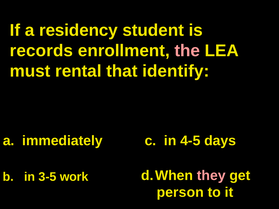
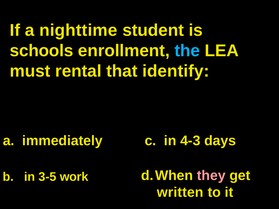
residency: residency -> nighttime
records: records -> schools
the colour: pink -> light blue
4-5: 4-5 -> 4-3
person: person -> written
